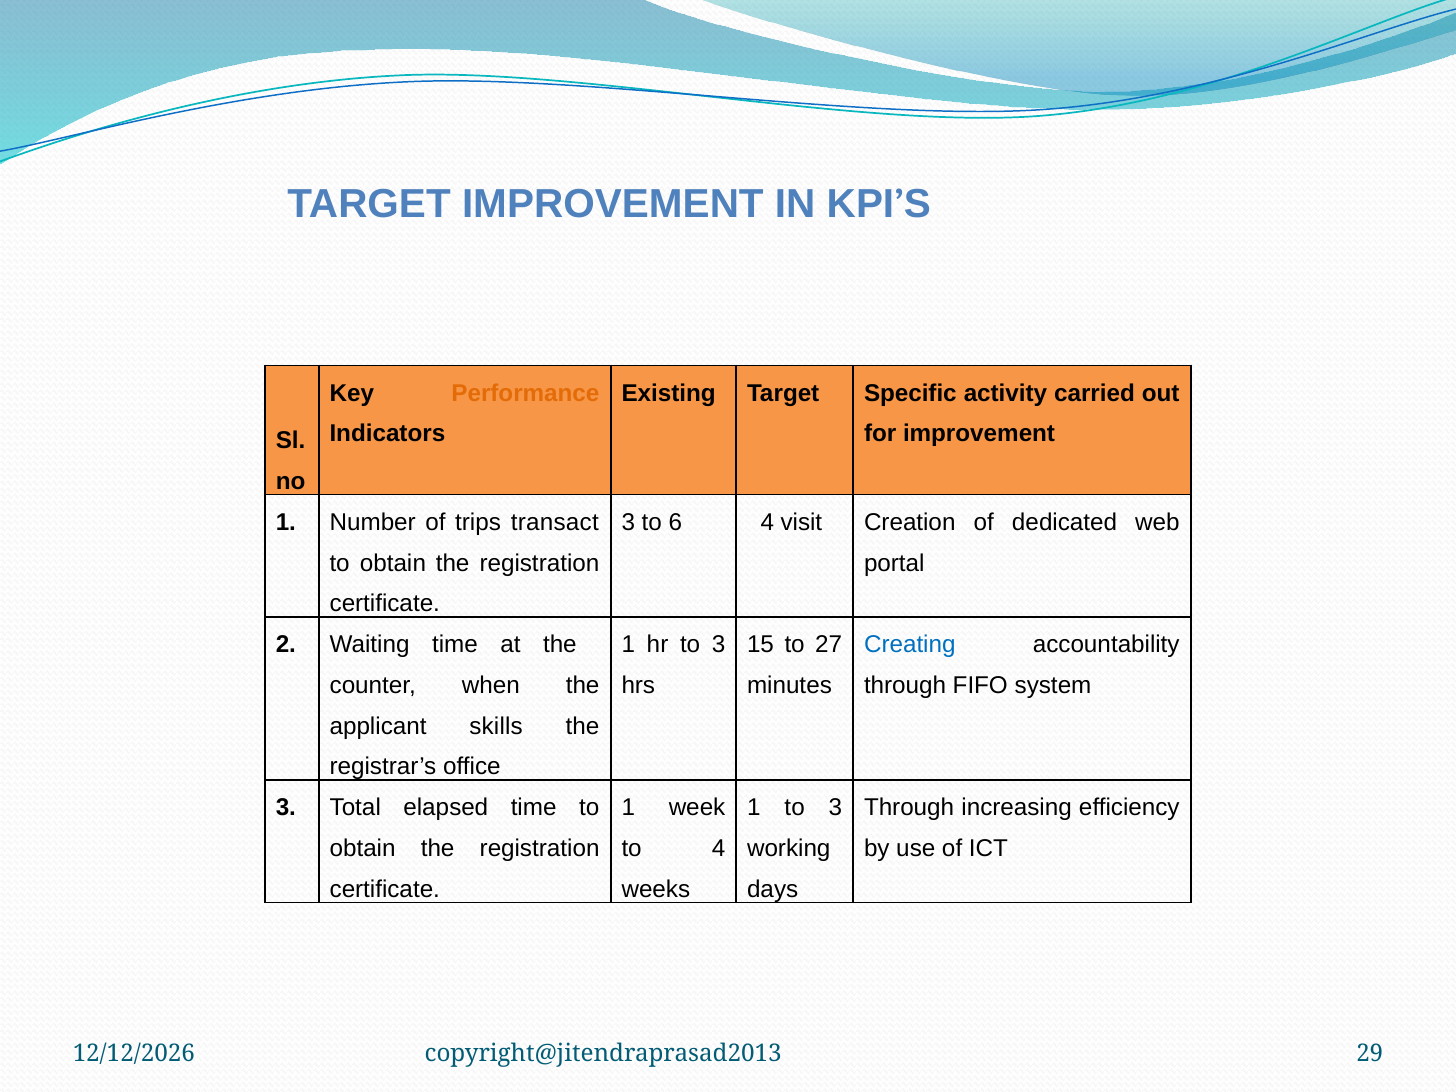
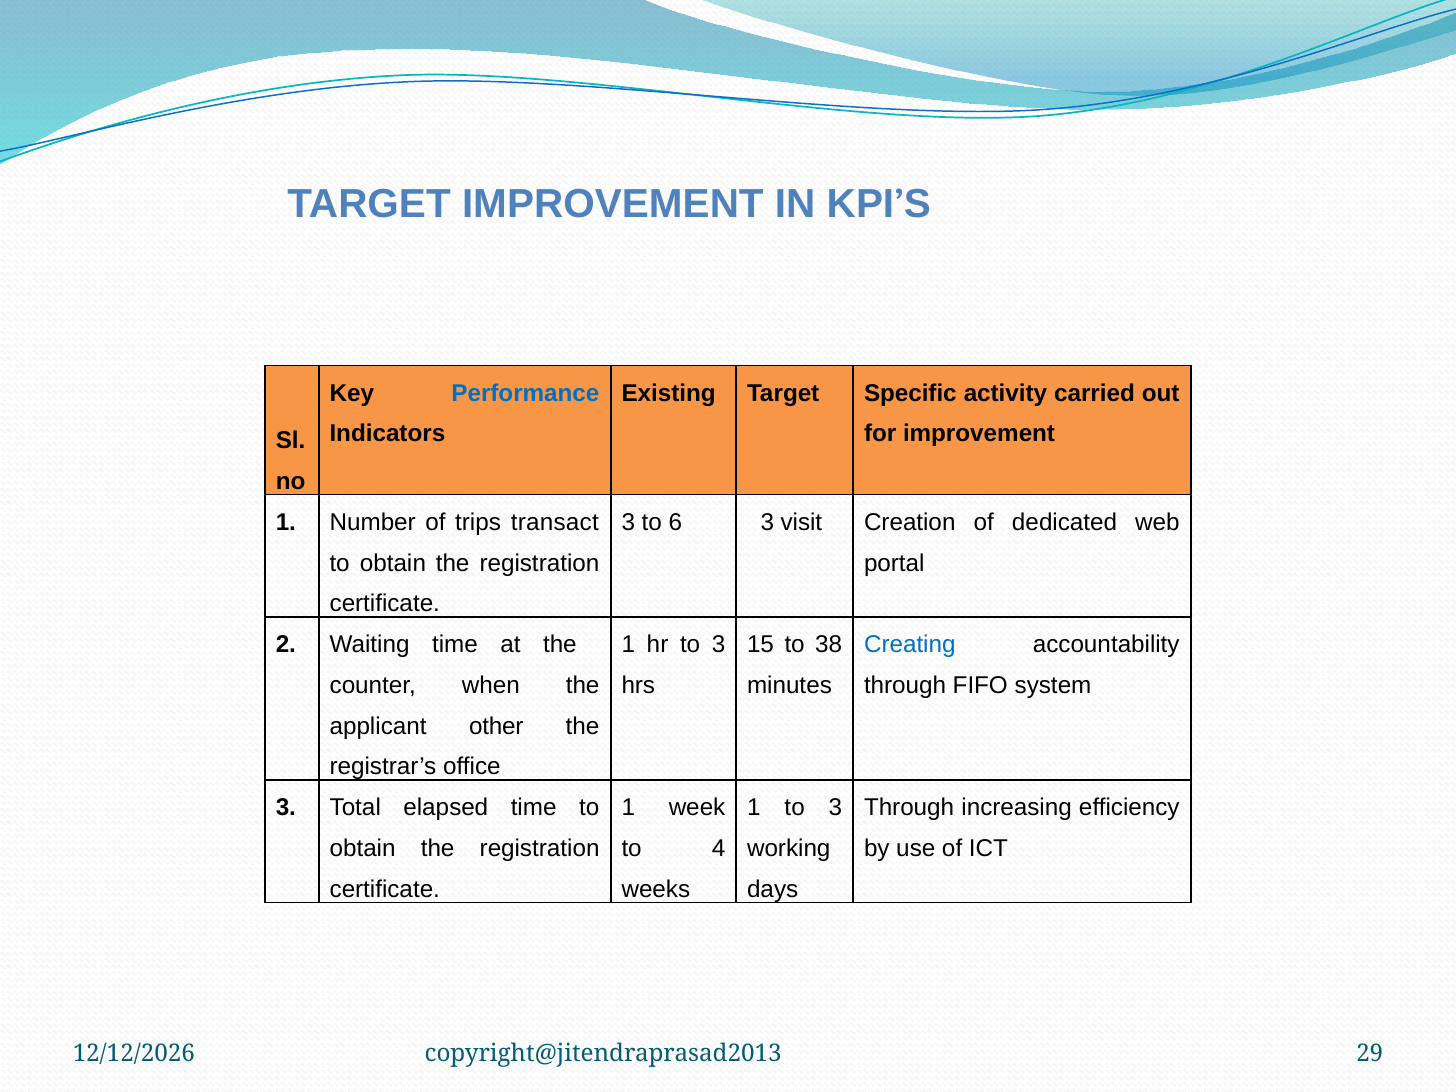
Performance colour: orange -> blue
6 4: 4 -> 3
27: 27 -> 38
skills: skills -> other
